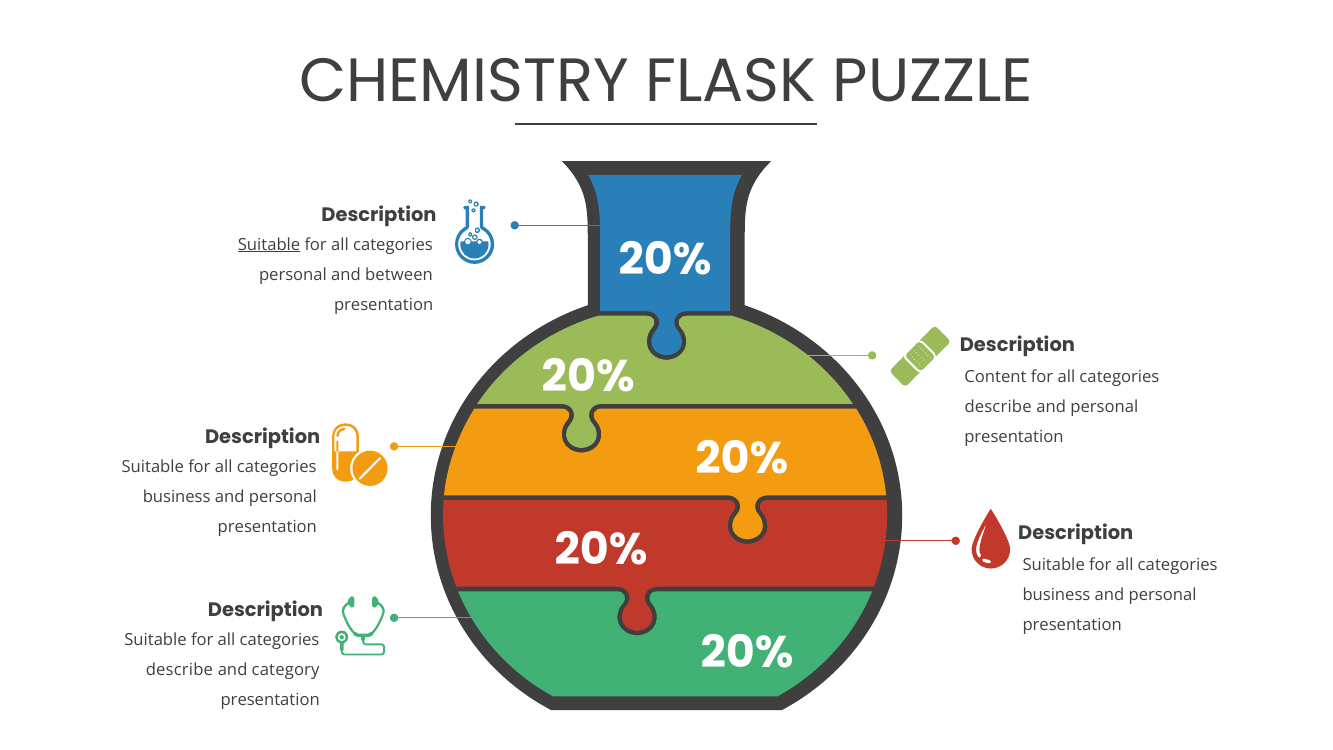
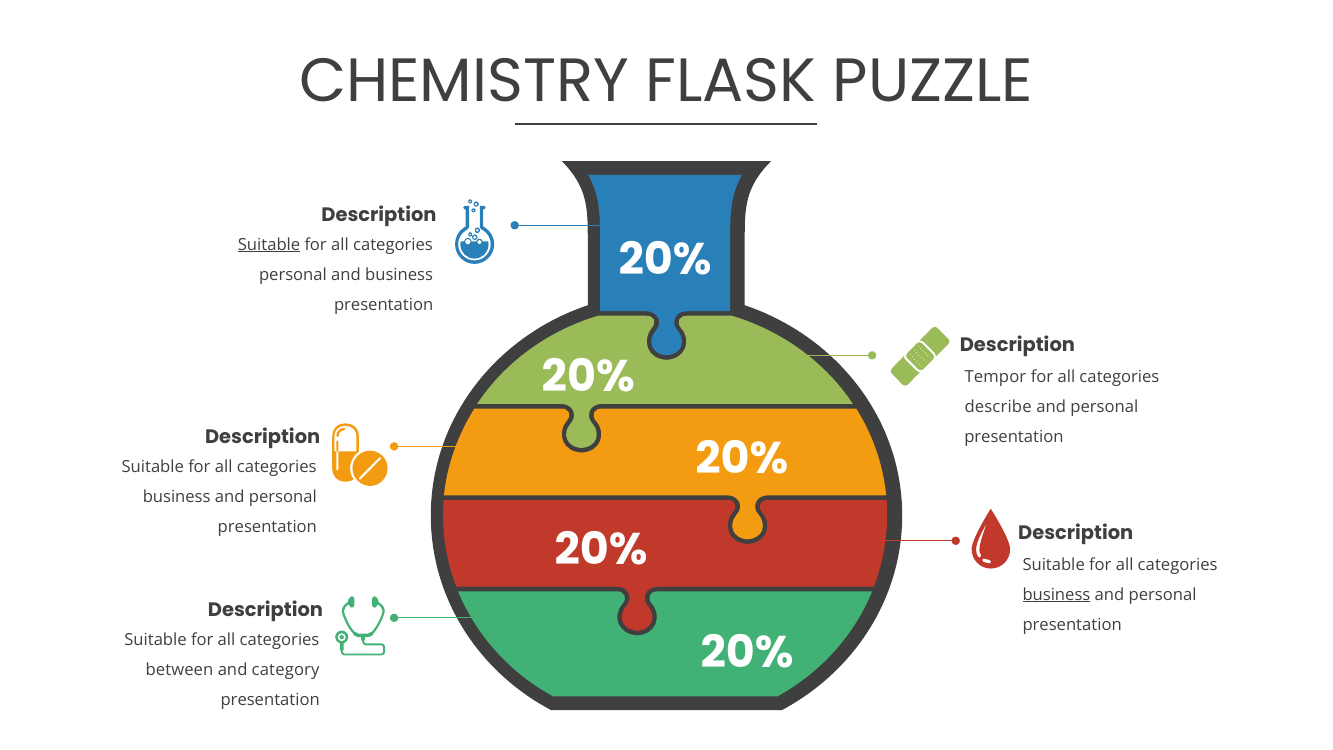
and between: between -> business
Content: Content -> Tempor
business at (1056, 595) underline: none -> present
describe at (179, 670): describe -> between
